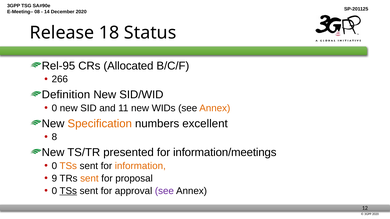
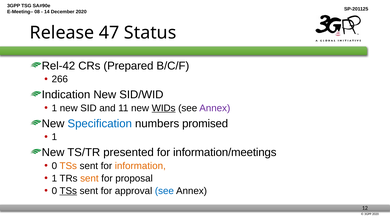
18: 18 -> 47
Rel-95: Rel-95 -> Rel-42
Allocated: Allocated -> Prepared
Definition: Definition -> Indication
0 at (54, 108): 0 -> 1
WIDs underline: none -> present
Annex at (215, 108) colour: orange -> purple
Specification colour: orange -> blue
excellent: excellent -> promised
8 at (54, 137): 8 -> 1
9 at (54, 179): 9 -> 1
see at (164, 191) colour: purple -> blue
